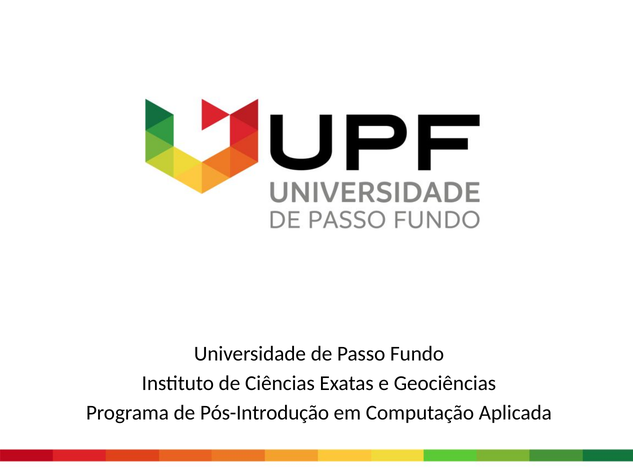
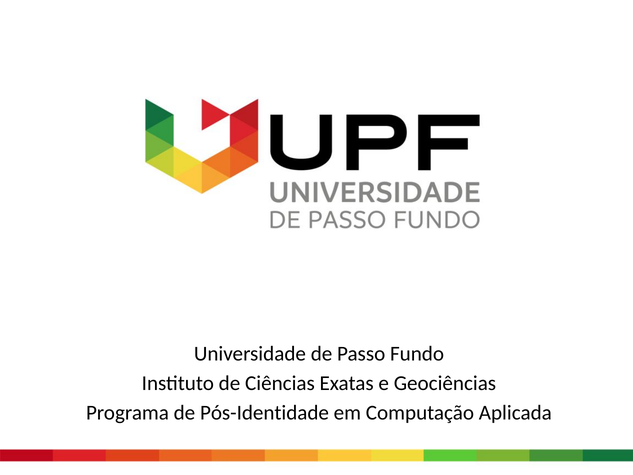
Pós-Introdução: Pós-Introdução -> Pós-Identidade
